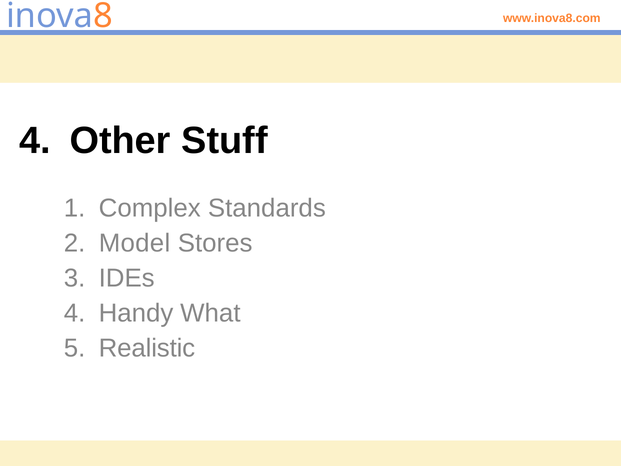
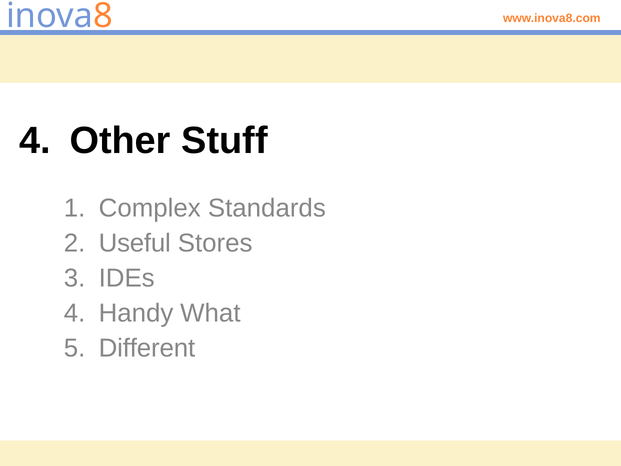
Model: Model -> Useful
Realistic: Realistic -> Different
